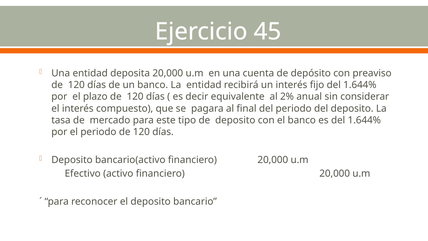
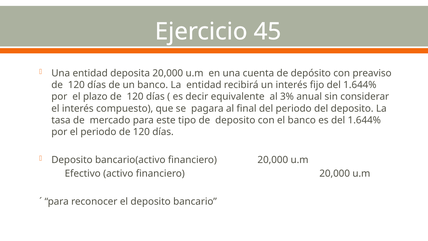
2%: 2% -> 3%
